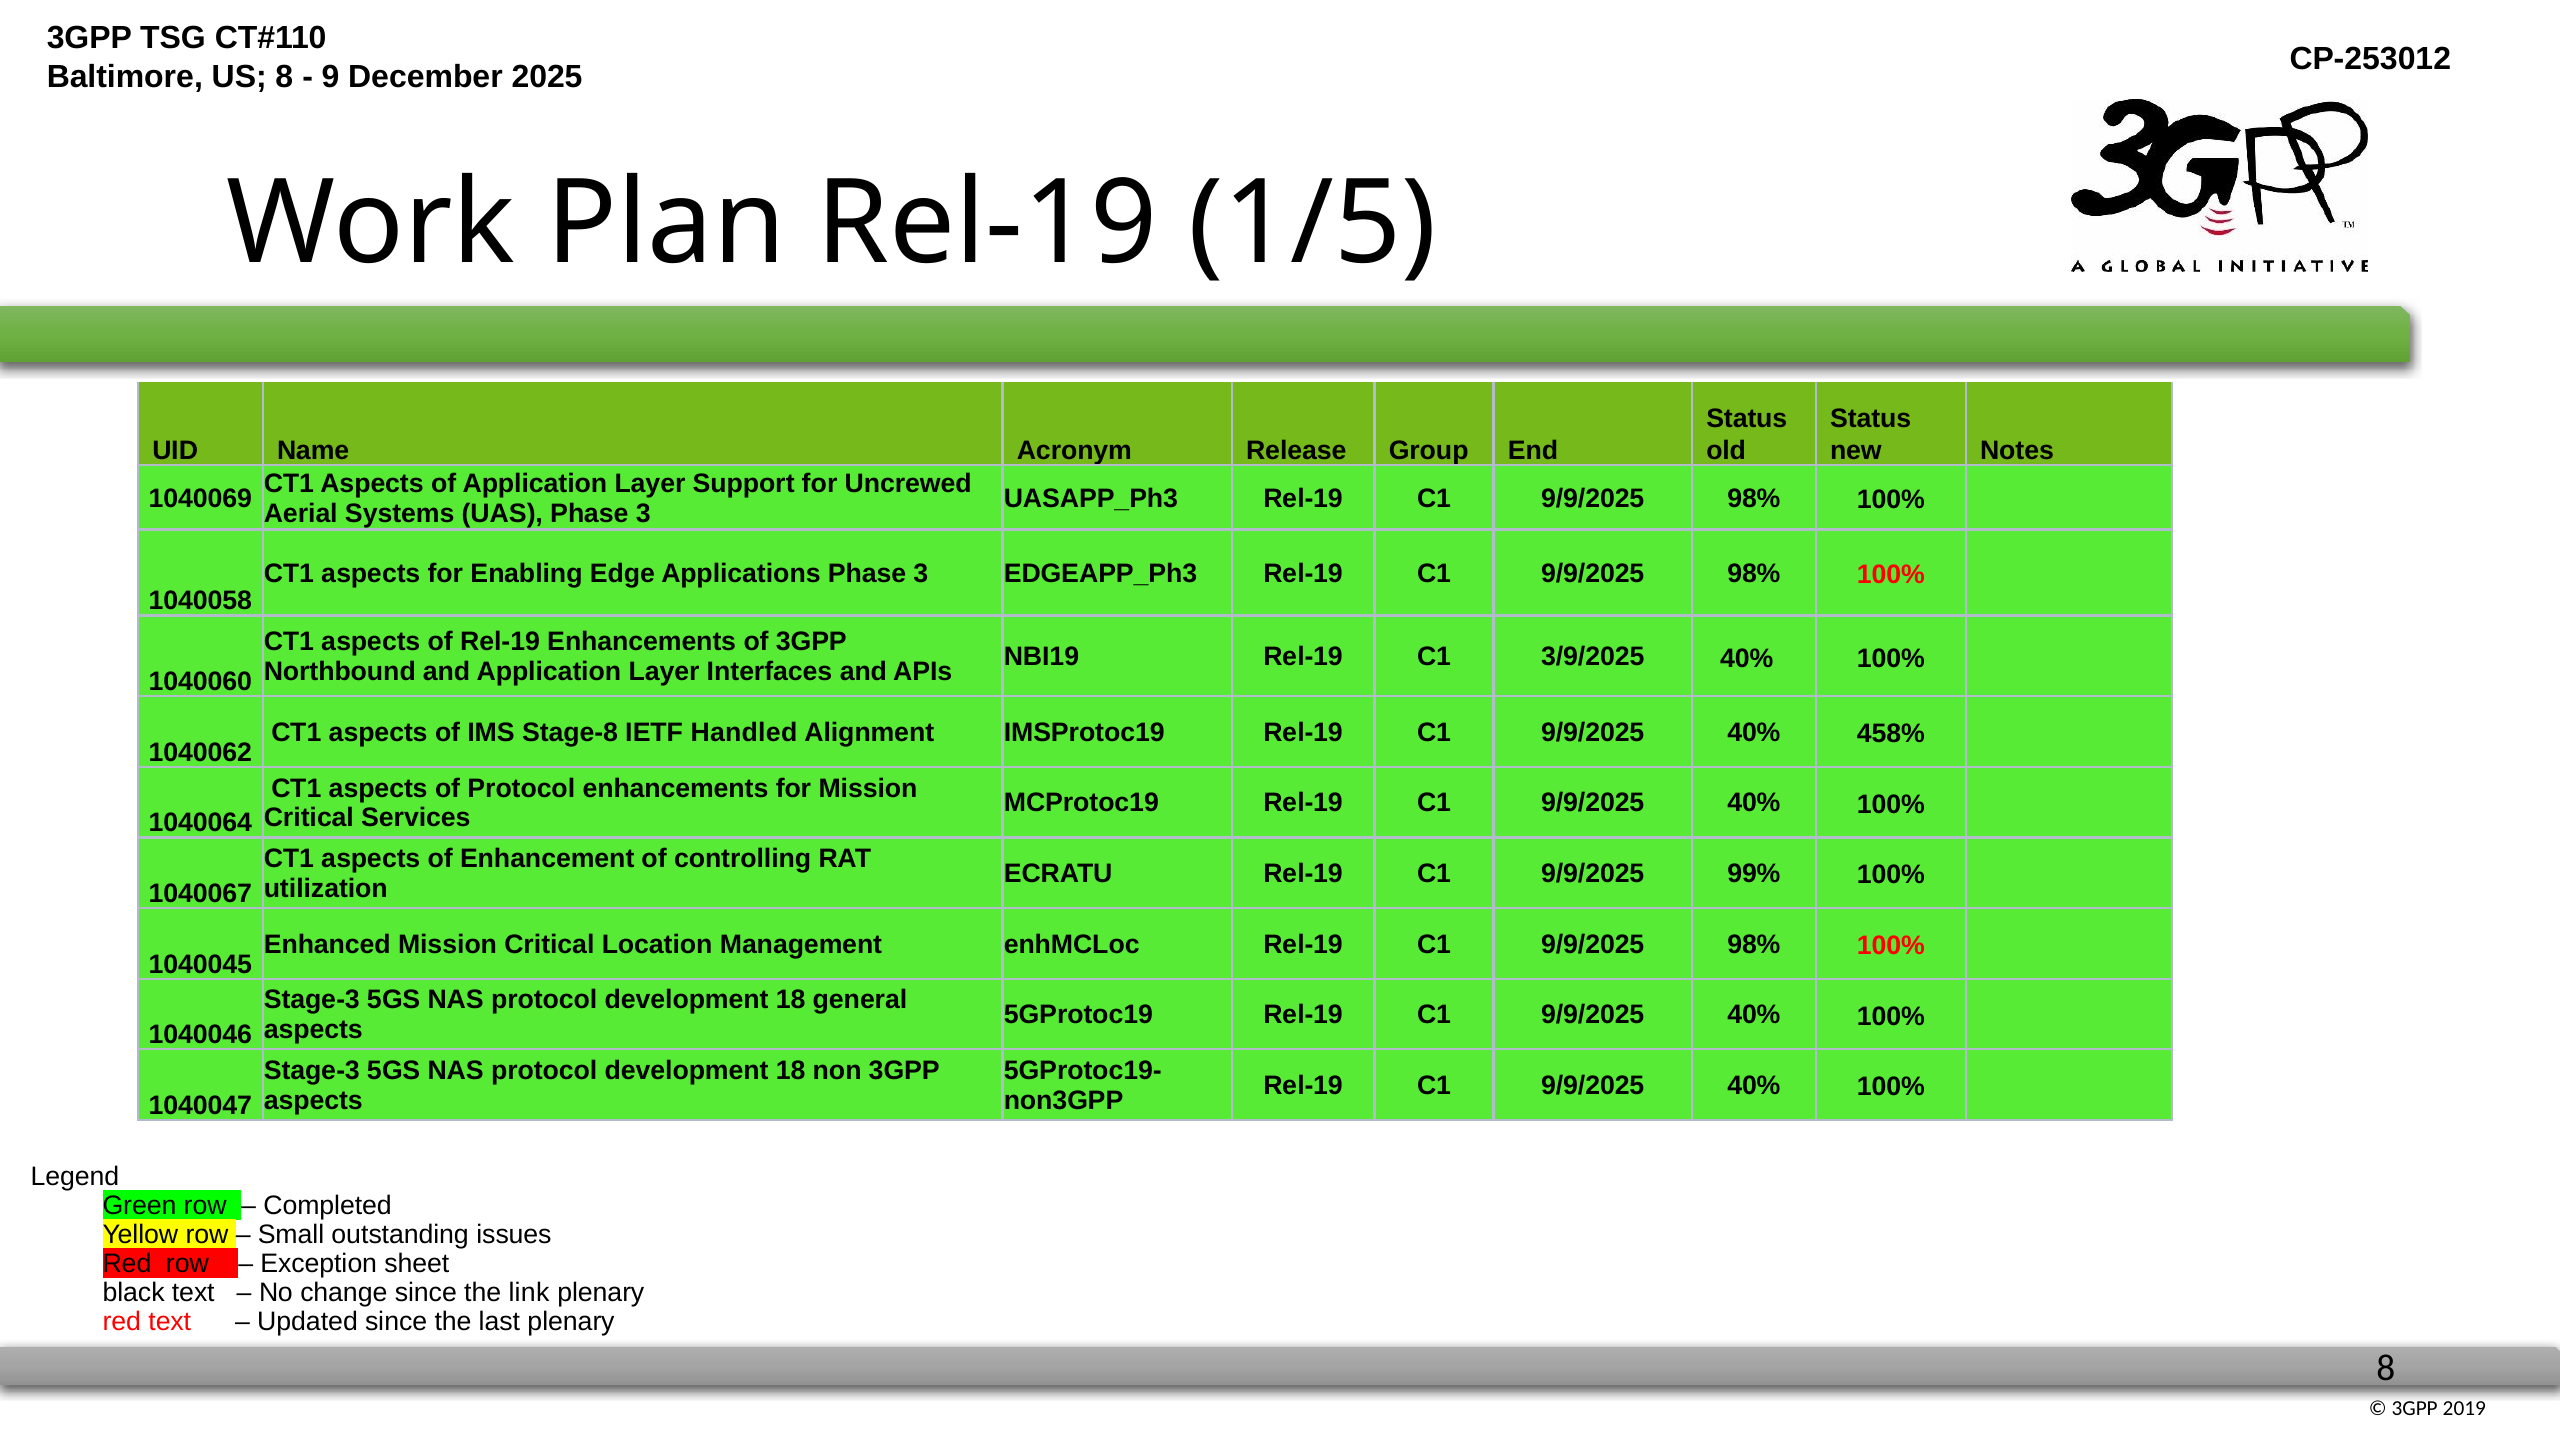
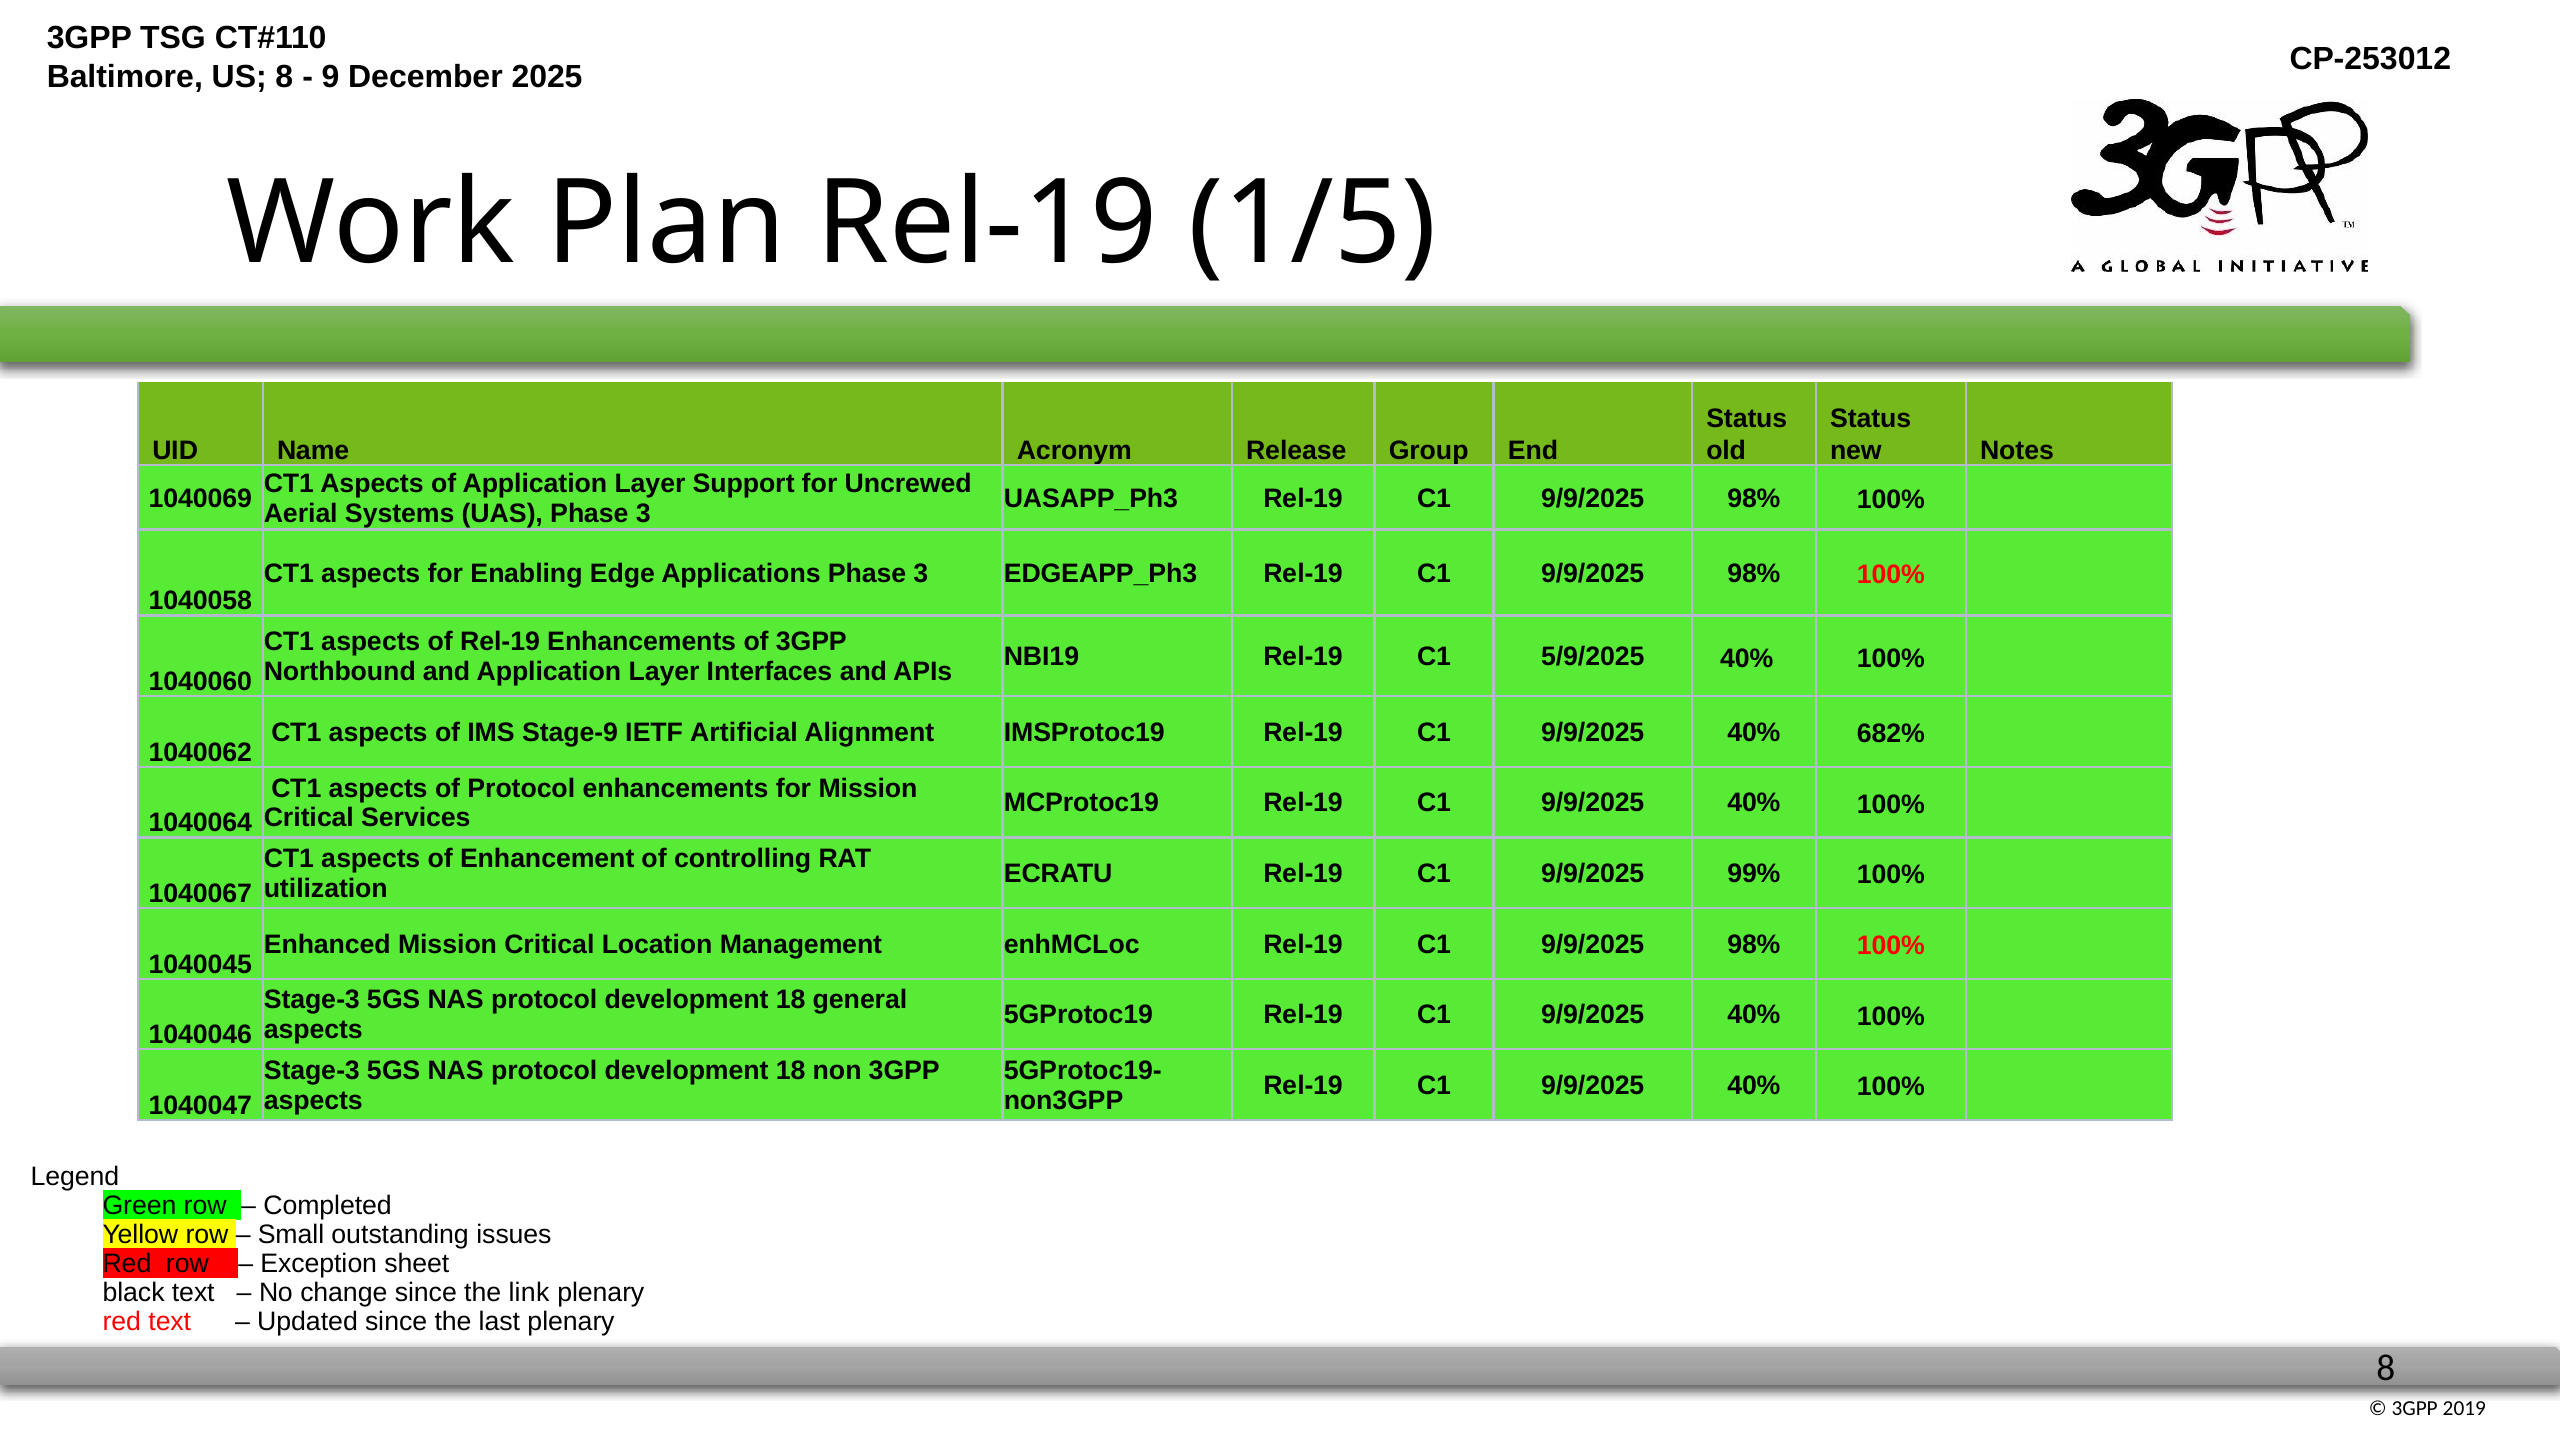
3/9/2025: 3/9/2025 -> 5/9/2025
Stage-8: Stage-8 -> Stage-9
Handled: Handled -> Artificial
458%: 458% -> 682%
